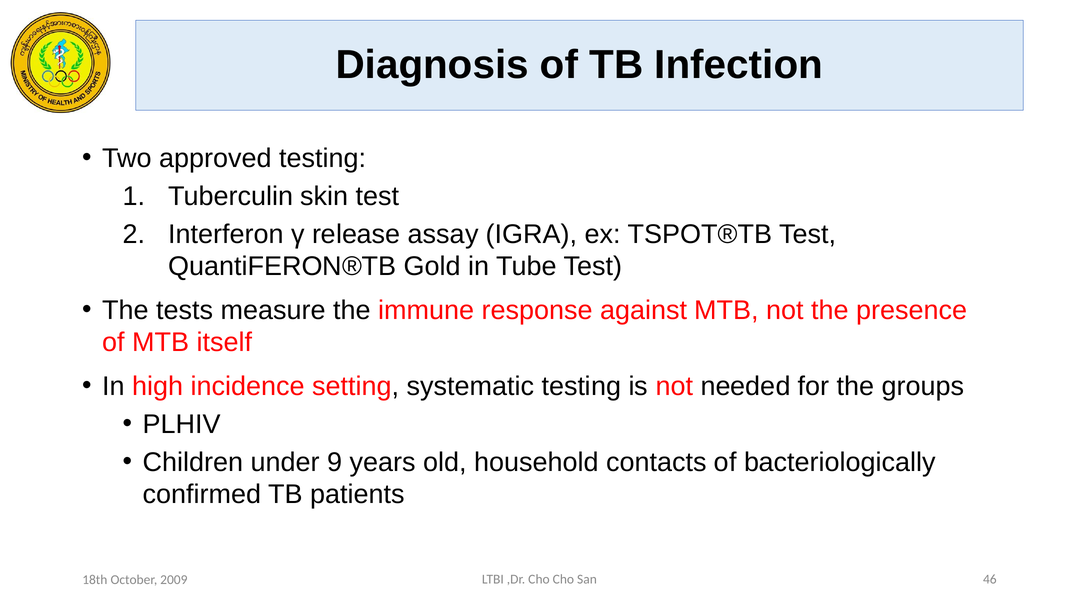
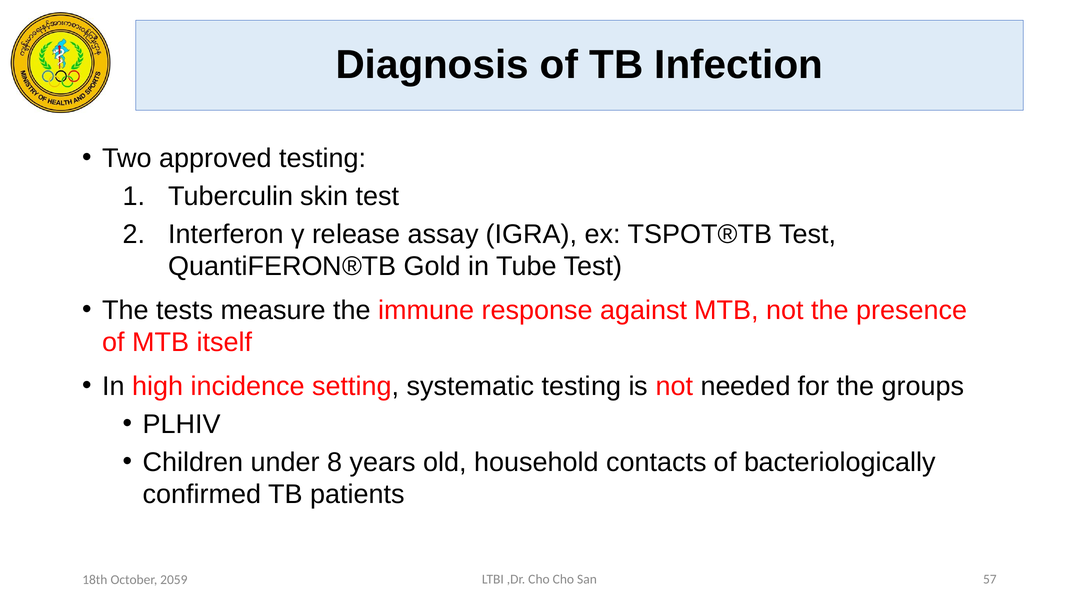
9: 9 -> 8
46: 46 -> 57
2009: 2009 -> 2059
